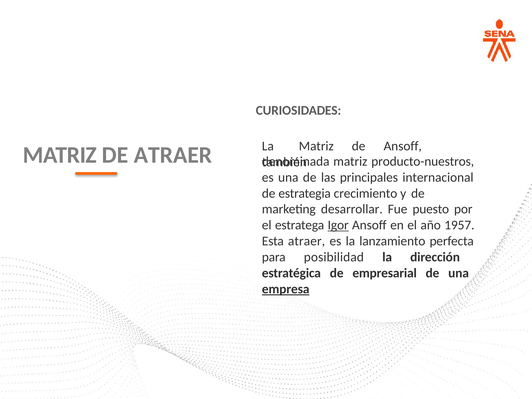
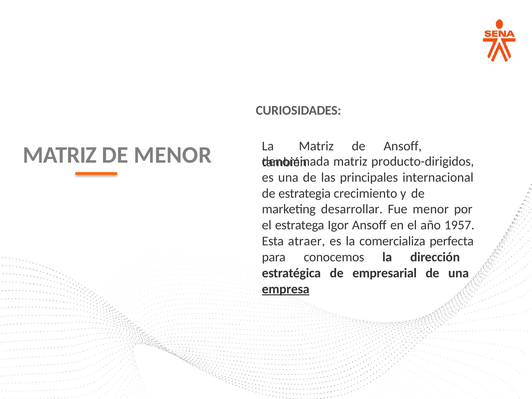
DE ATRAER: ATRAER -> MENOR
producto-nuestros: producto-nuestros -> producto-dirigidos
Fue puesto: puesto -> menor
Igor underline: present -> none
lanzamiento: lanzamiento -> comercializa
posibilidad: posibilidad -> conocemos
